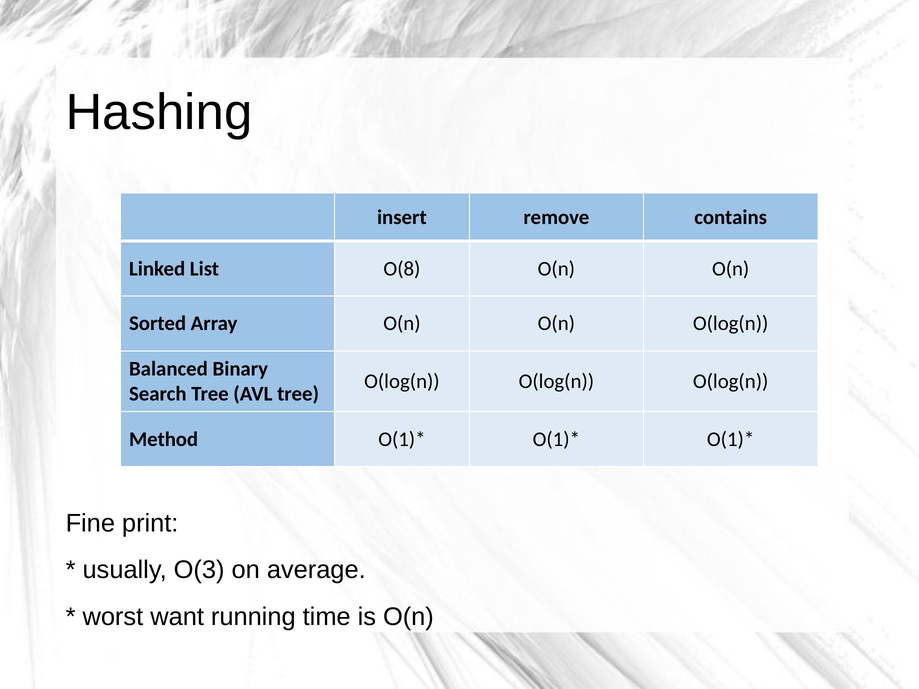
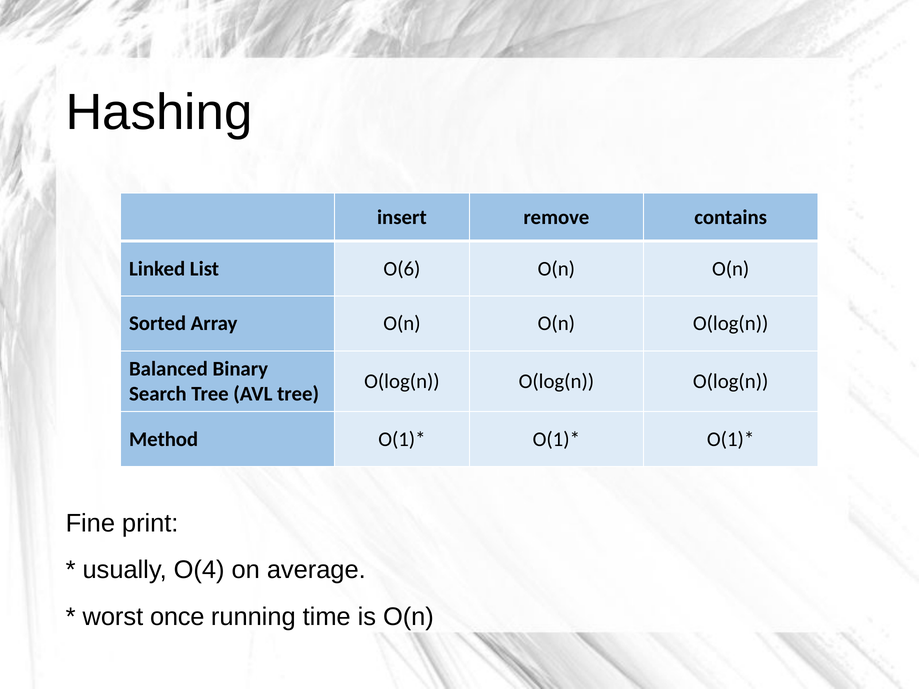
O(8: O(8 -> O(6
O(3: O(3 -> O(4
want: want -> once
